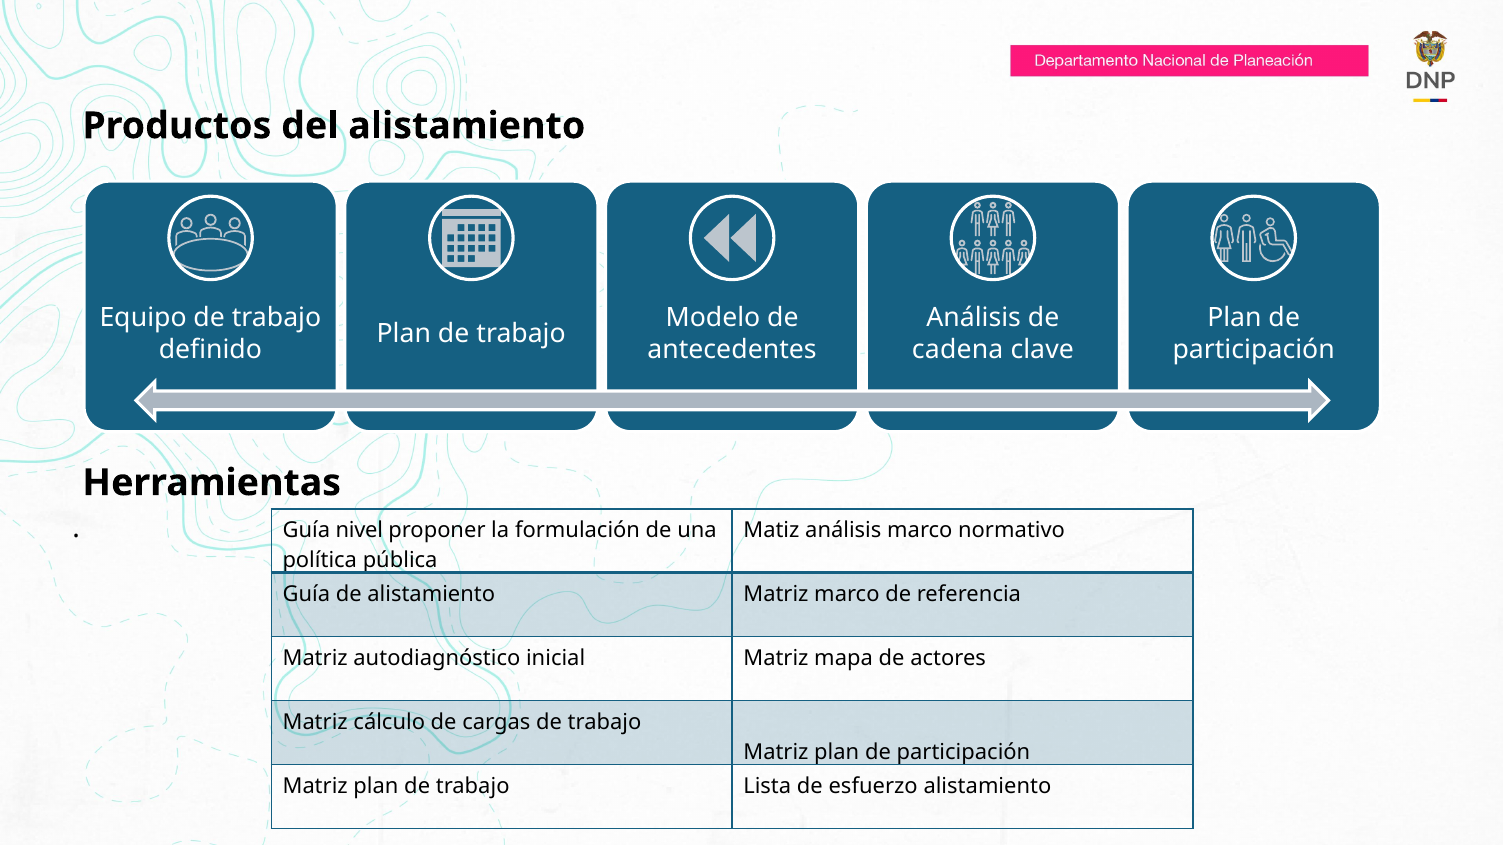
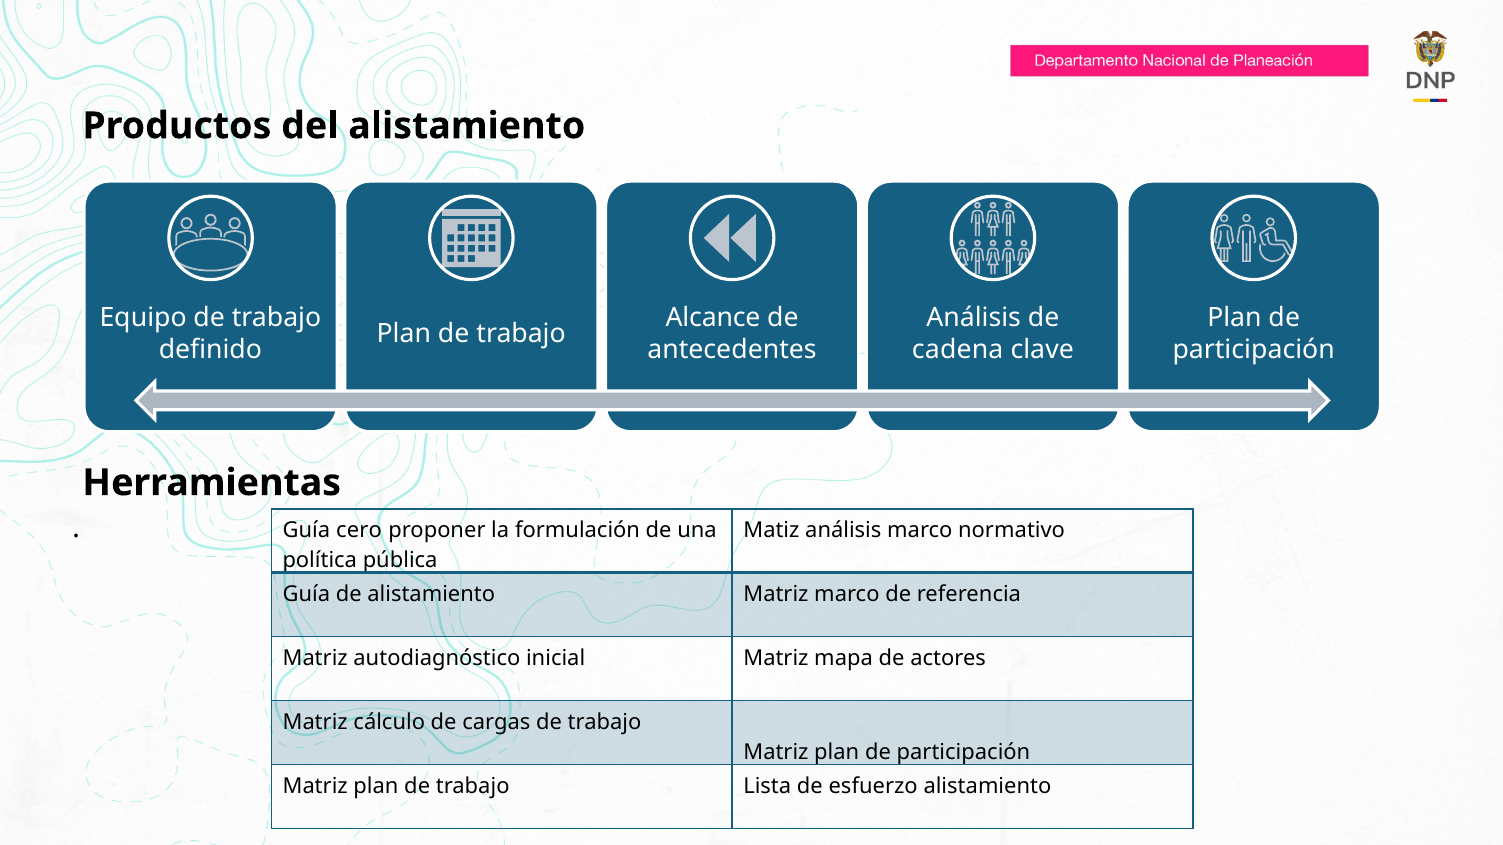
Modelo: Modelo -> Alcance
nivel: nivel -> cero
